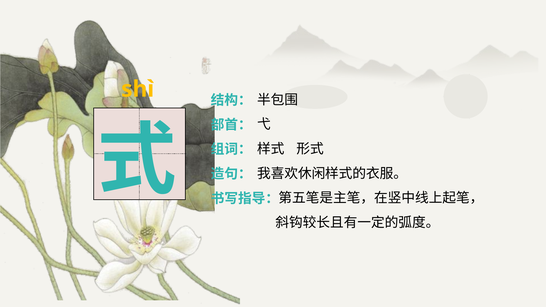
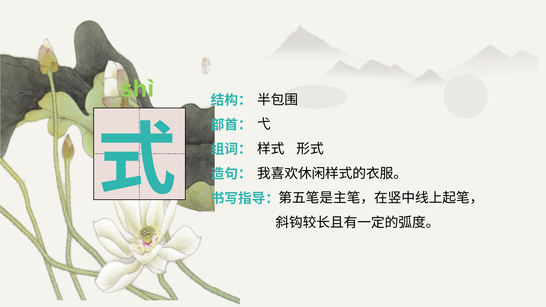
shì colour: yellow -> light green
